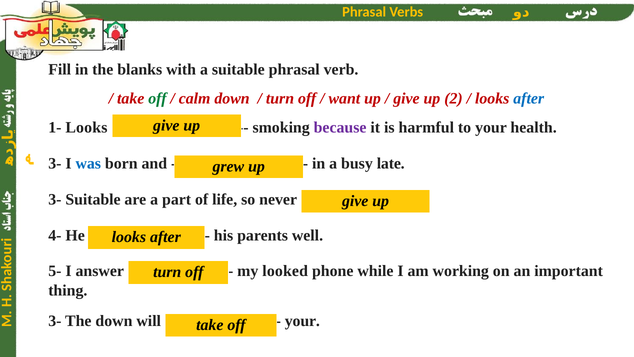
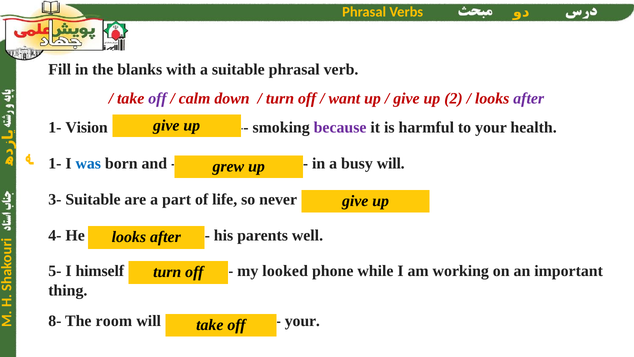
off at (157, 99) colour: green -> purple
after at (529, 99) colour: blue -> purple
1- Looks: Looks -> Vision
3- at (55, 163): 3- -> 1-
busy late: late -> will
answer: answer -> himself
3- at (55, 321): 3- -> 8-
The down: down -> room
